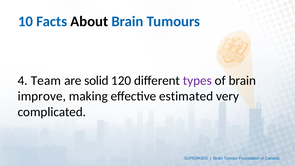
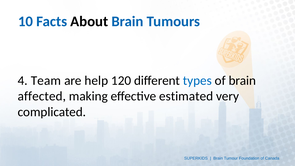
solid: solid -> help
types colour: purple -> blue
improve: improve -> affected
